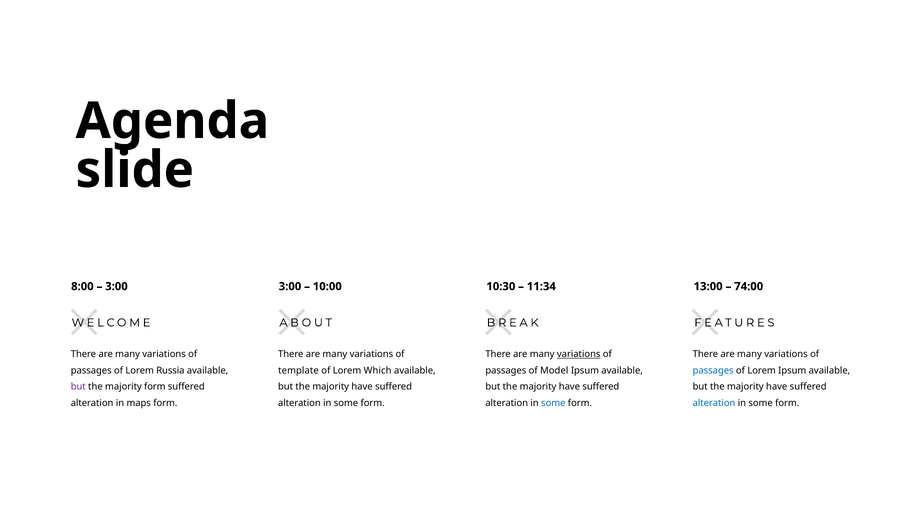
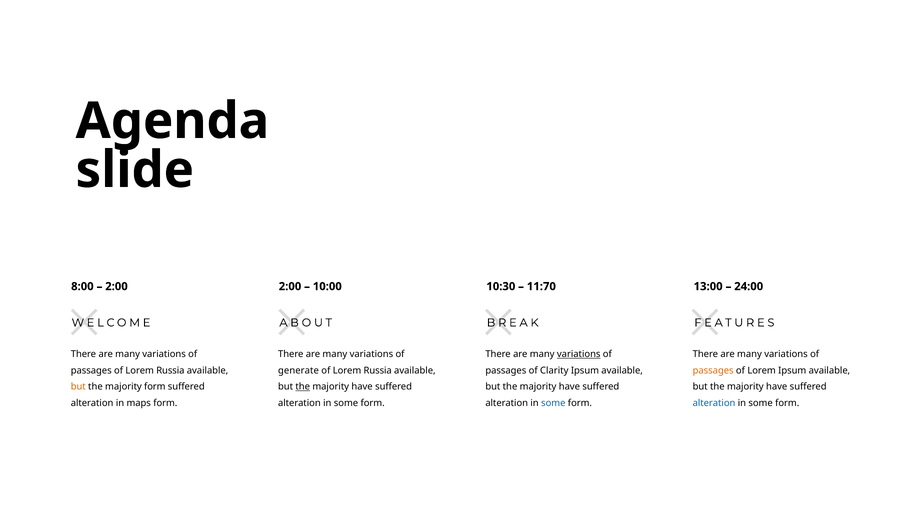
3:00 at (116, 286): 3:00 -> 2:00
3:00 at (290, 286): 3:00 -> 2:00
11:34: 11:34 -> 11:70
74:00: 74:00 -> 24:00
template: template -> generate
Which at (378, 370): Which -> Russia
Model: Model -> Clarity
passages at (713, 370) colour: blue -> orange
but at (78, 387) colour: purple -> orange
the at (303, 387) underline: none -> present
